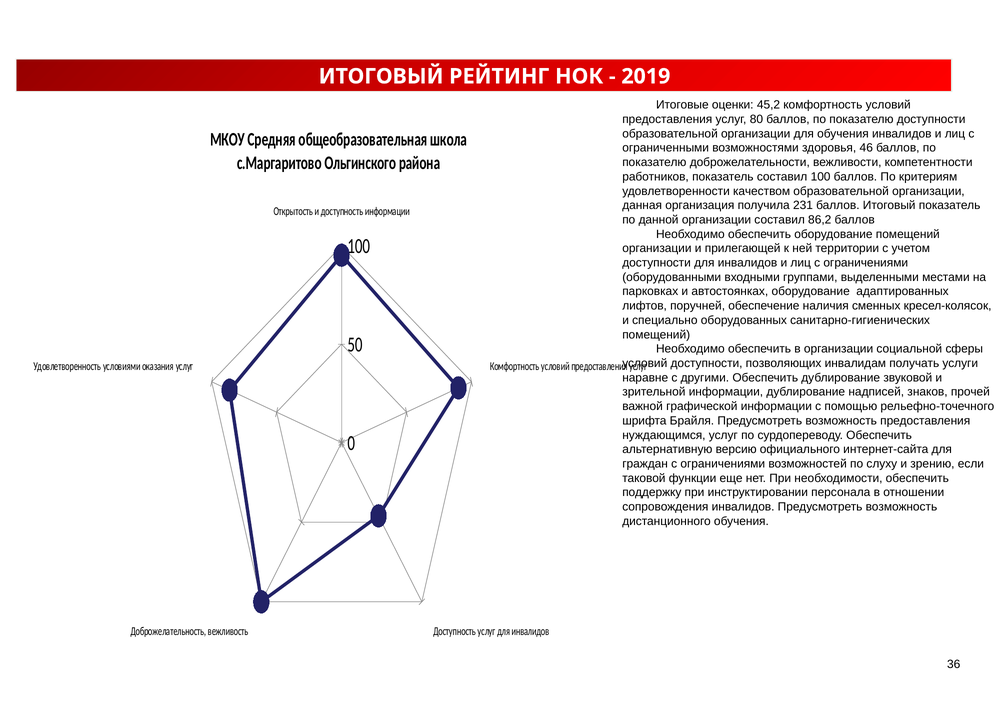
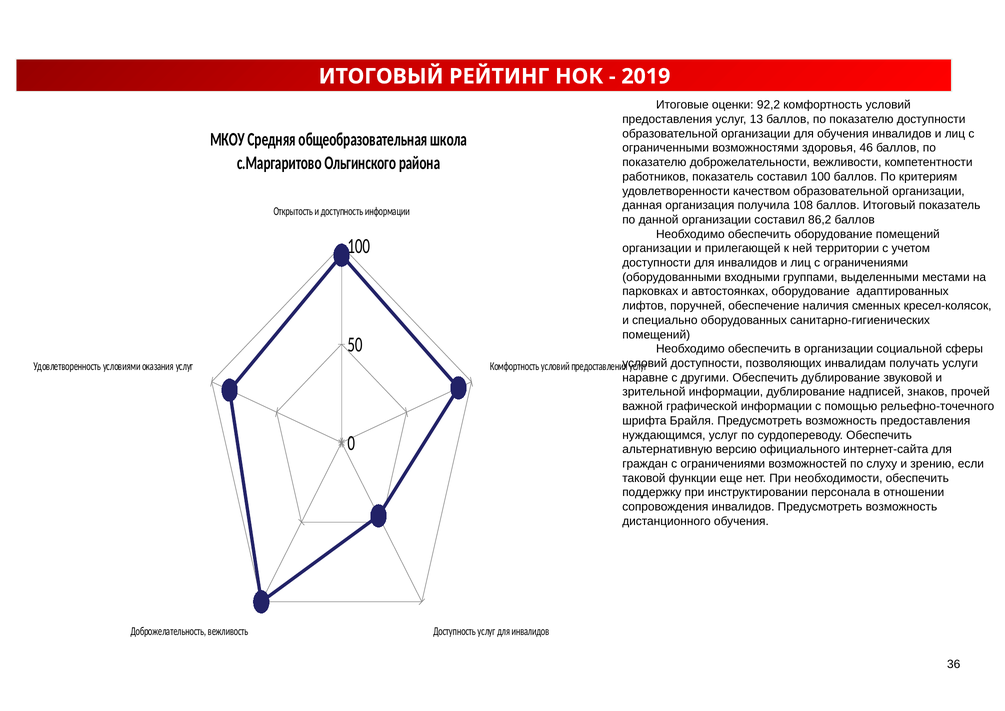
45,2: 45,2 -> 92,2
80: 80 -> 13
231: 231 -> 108
